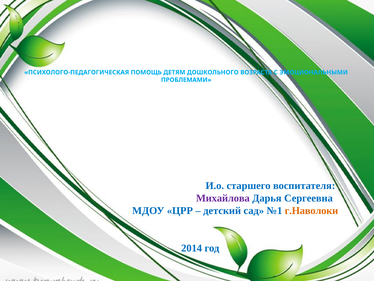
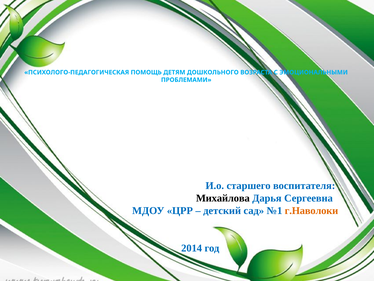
Михайлова colour: purple -> black
